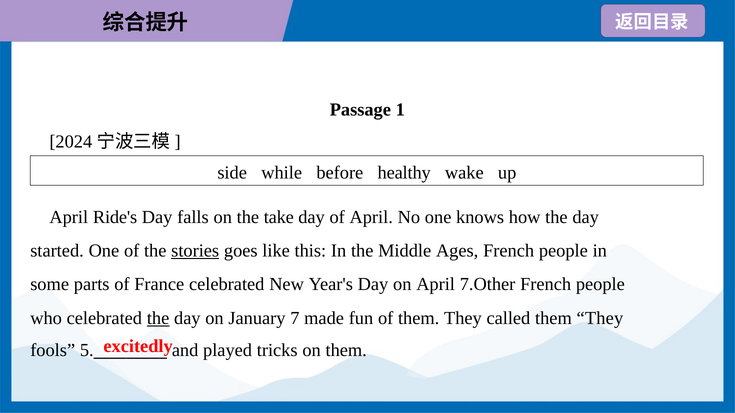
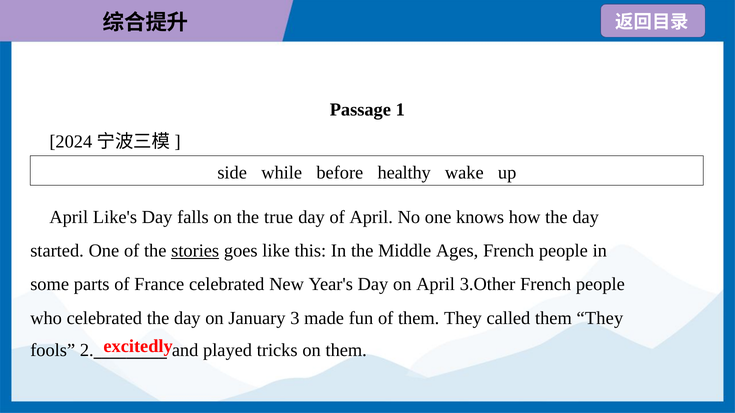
Ride's: Ride's -> Like's
take: take -> true
7.Other: 7.Other -> 3.Other
the at (158, 318) underline: present -> none
7: 7 -> 3
5: 5 -> 2
